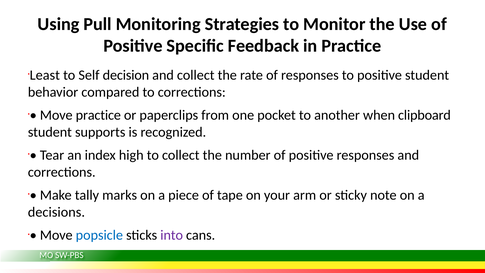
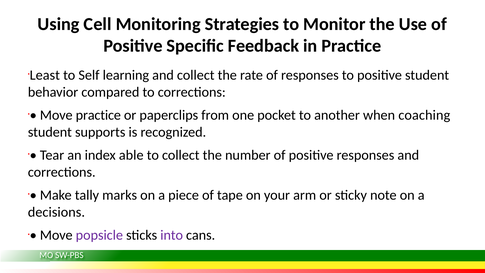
Pull: Pull -> Cell
decision: decision -> learning
clipboard: clipboard -> coaching
high: high -> able
popsicle colour: blue -> purple
